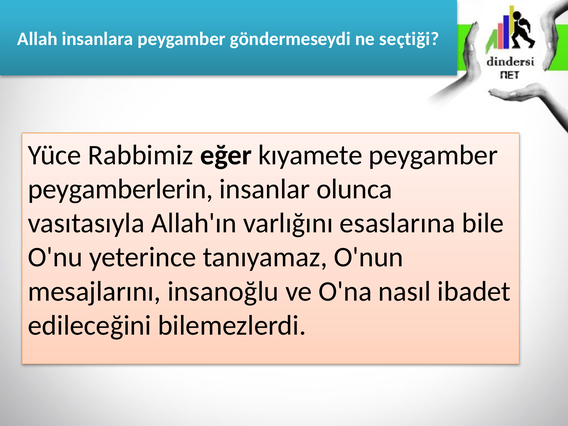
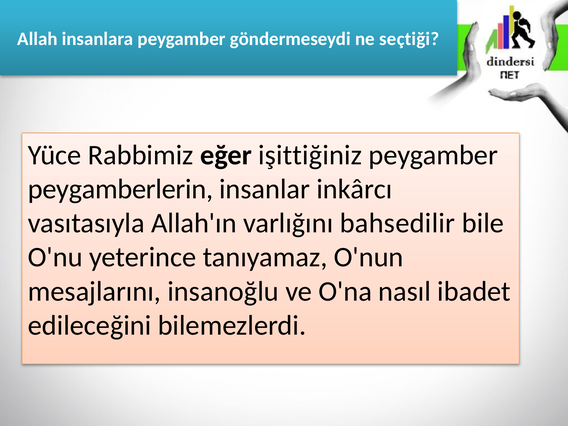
kıyamete: kıyamete -> işittiğiniz
olunca: olunca -> inkârcı
esaslarına: esaslarına -> bahsedilir
